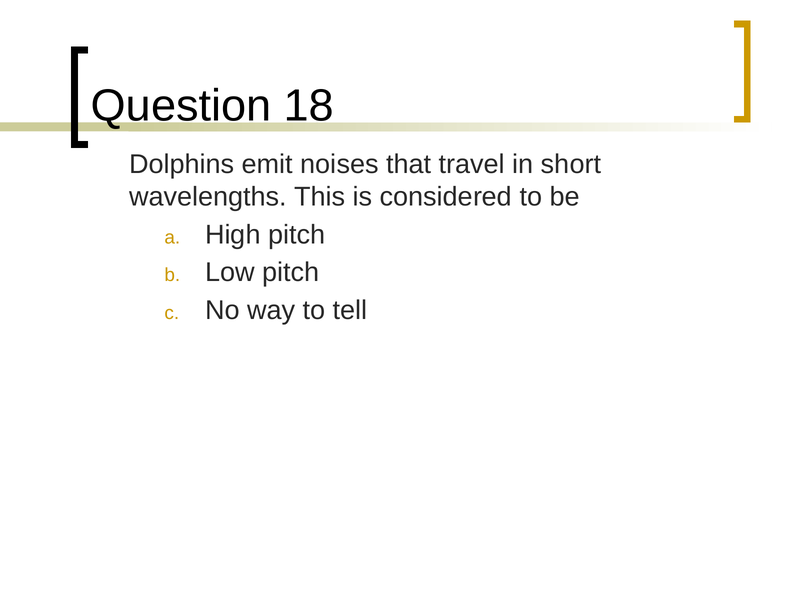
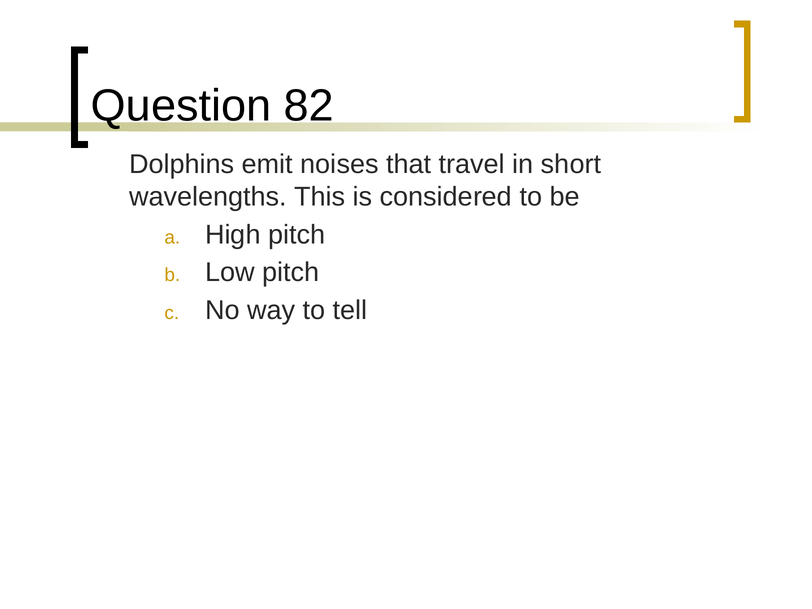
18: 18 -> 82
